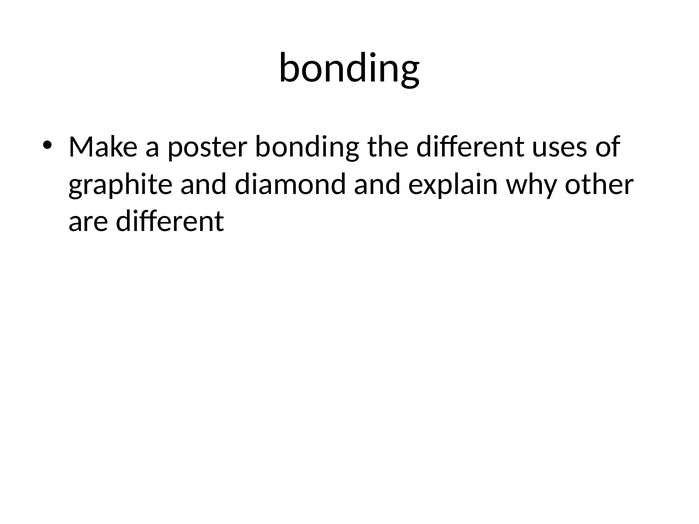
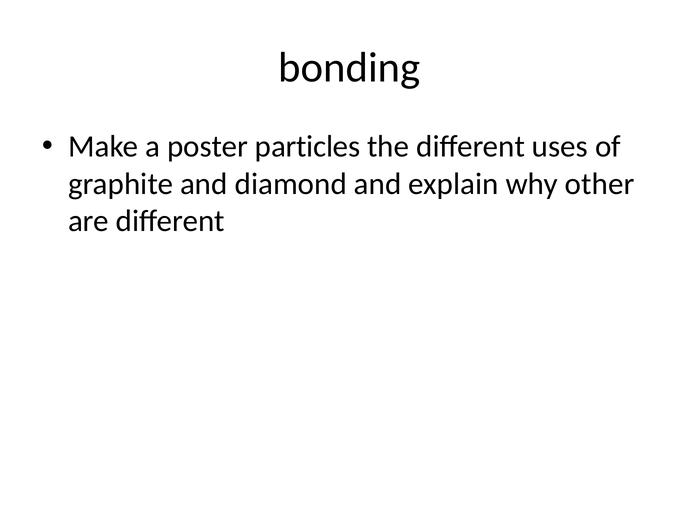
poster bonding: bonding -> particles
